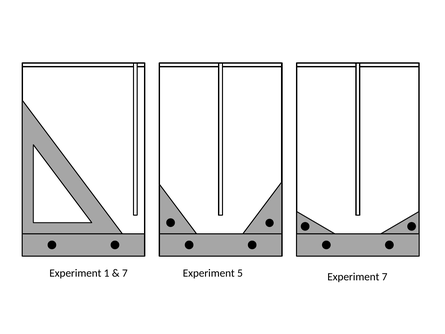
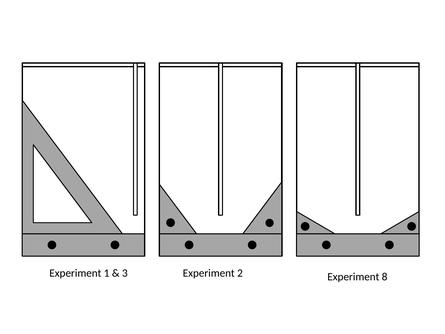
7 at (125, 273): 7 -> 3
5: 5 -> 2
Experiment 7: 7 -> 8
